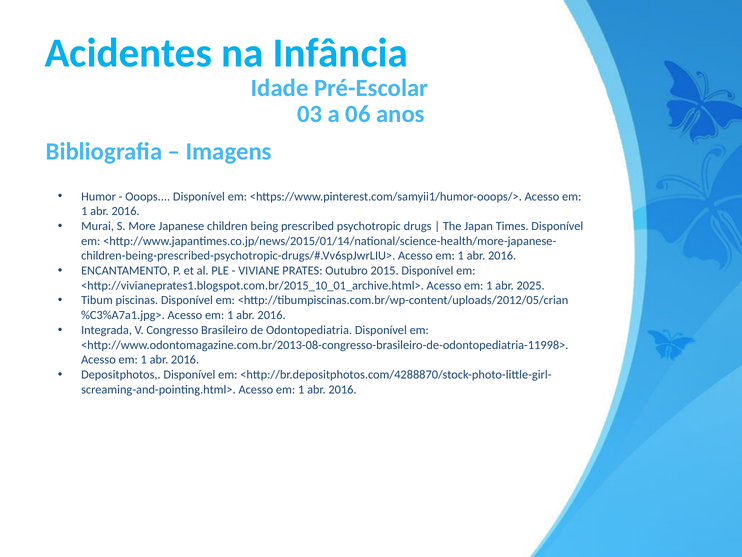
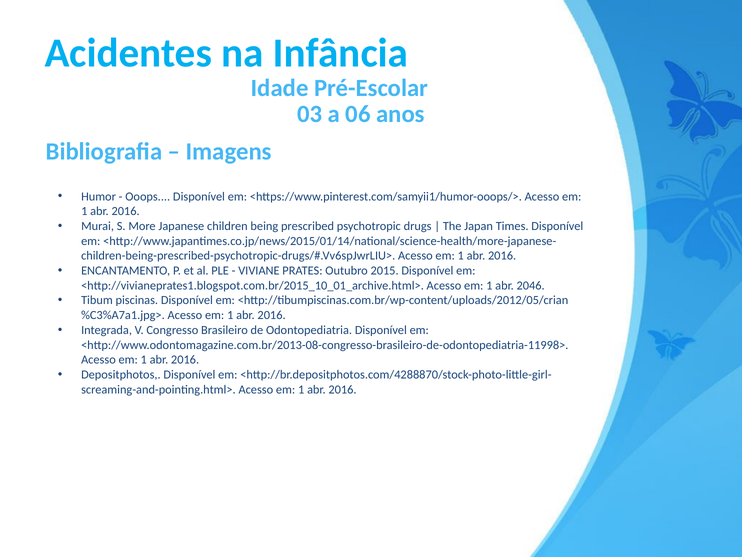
2025: 2025 -> 2046
